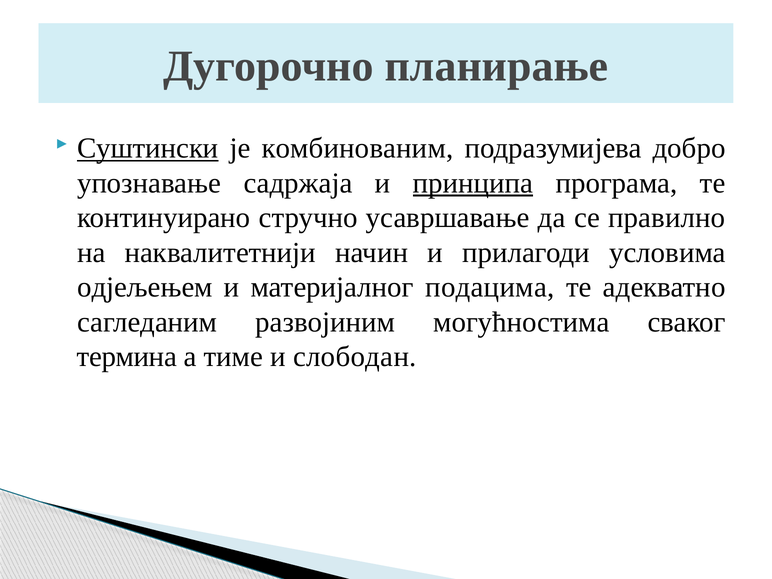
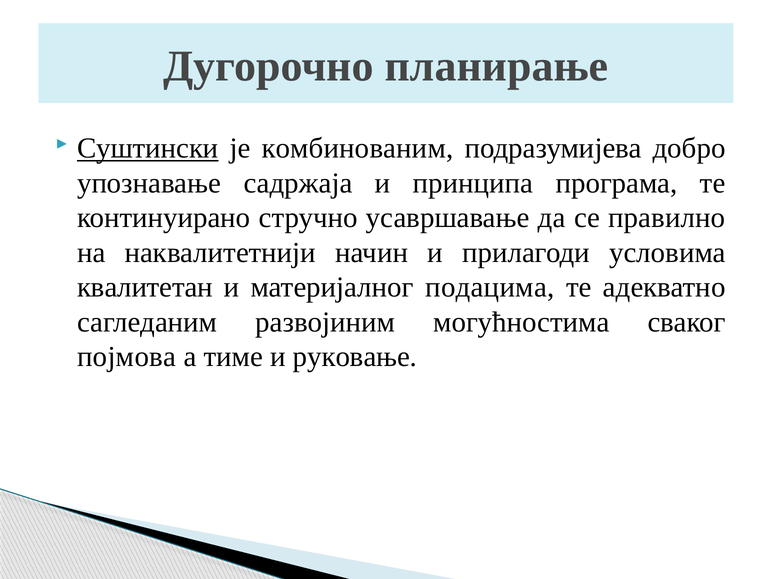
принципа underline: present -> none
одјељењем: одјељењем -> квалитетан
термина: термина -> појмова
слободан: слободан -> руковање
